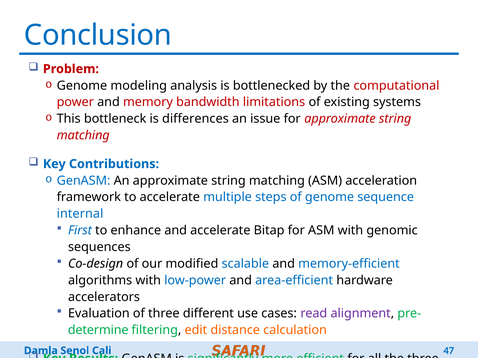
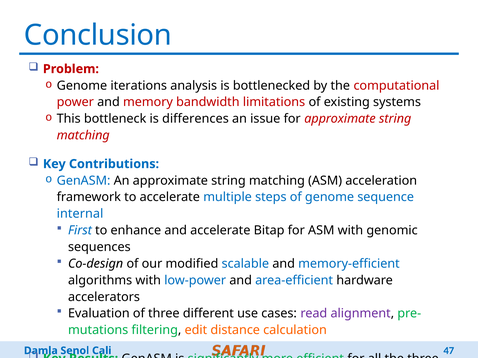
modeling: modeling -> iterations
determine: determine -> mutations
